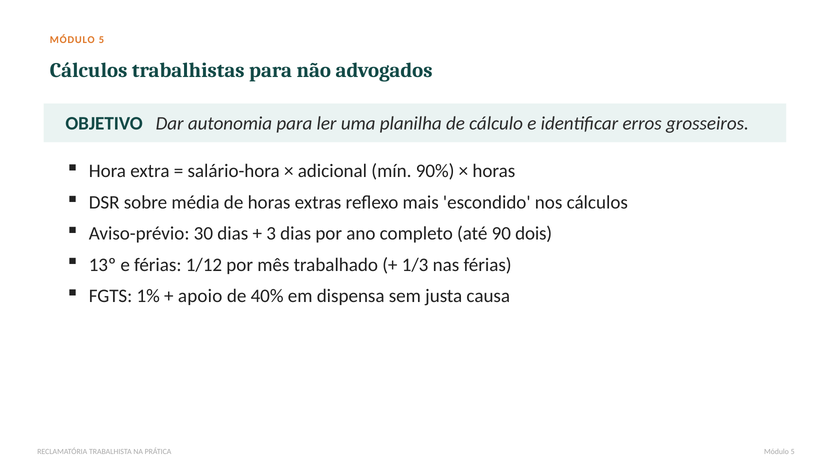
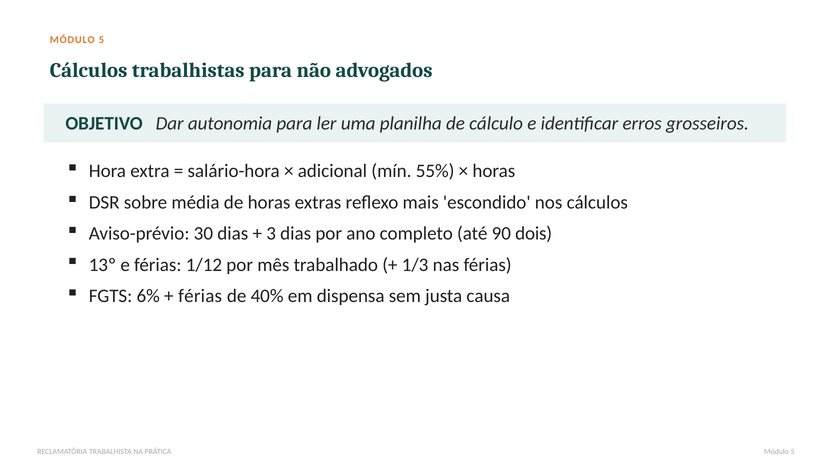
90%: 90% -> 55%
1%: 1% -> 6%
apoio at (200, 296): apoio -> férias
